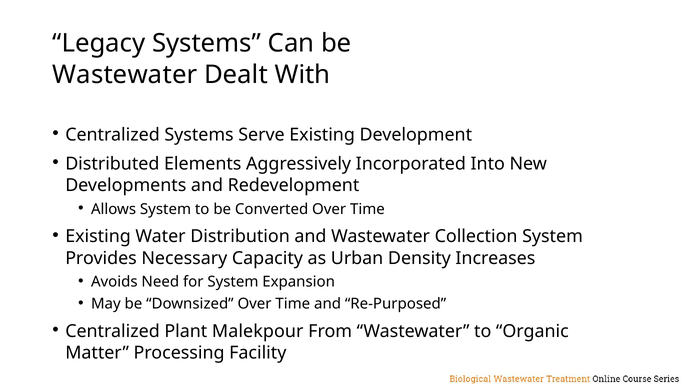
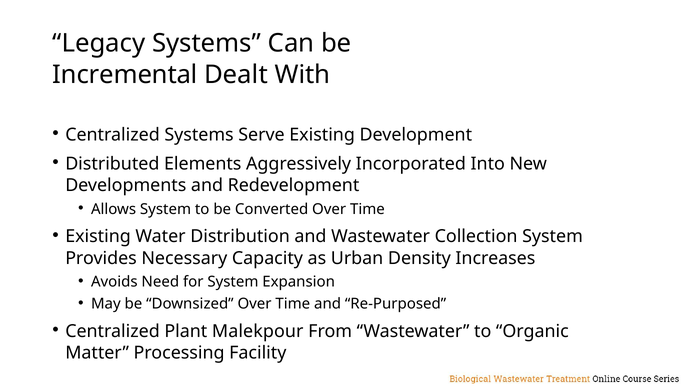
Wastewater at (125, 75): Wastewater -> Incremental
